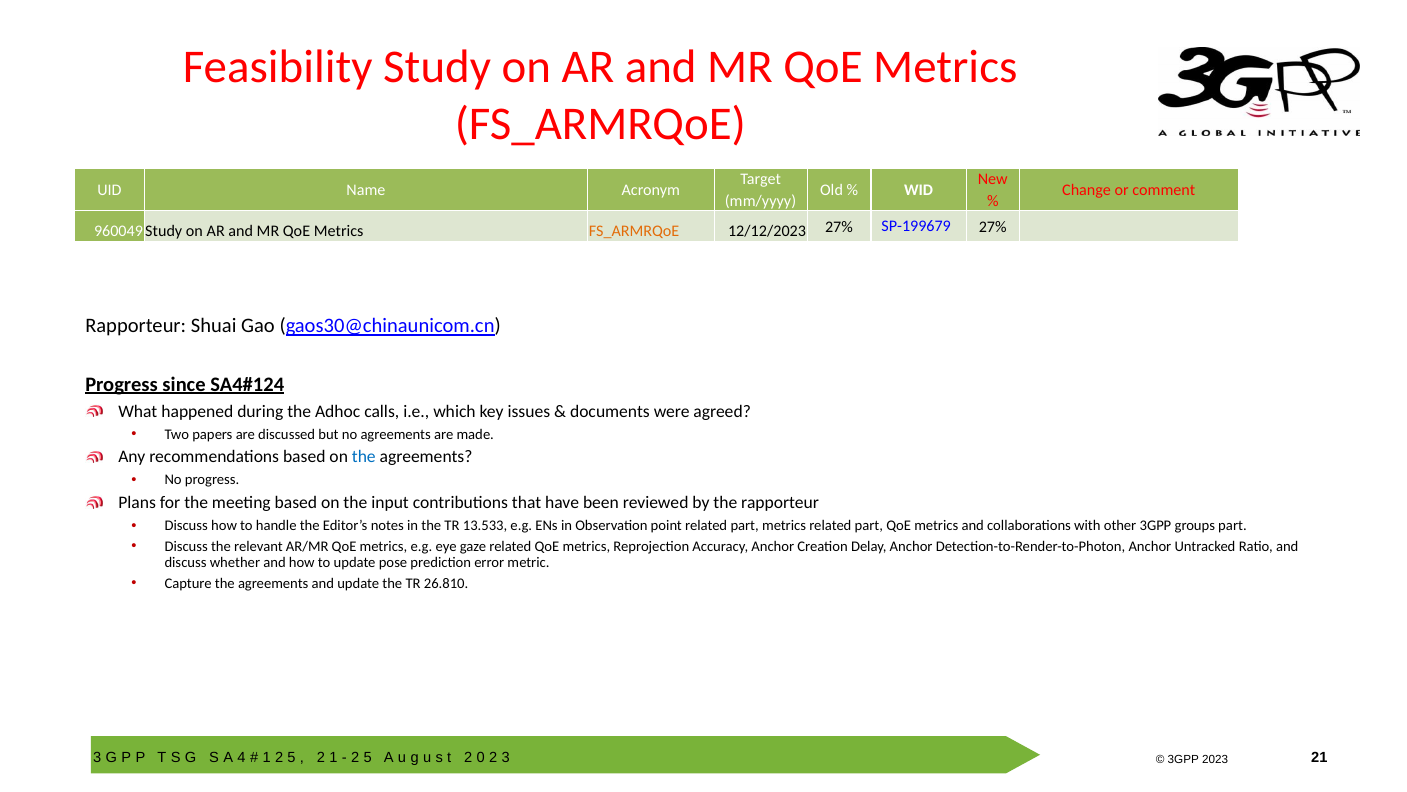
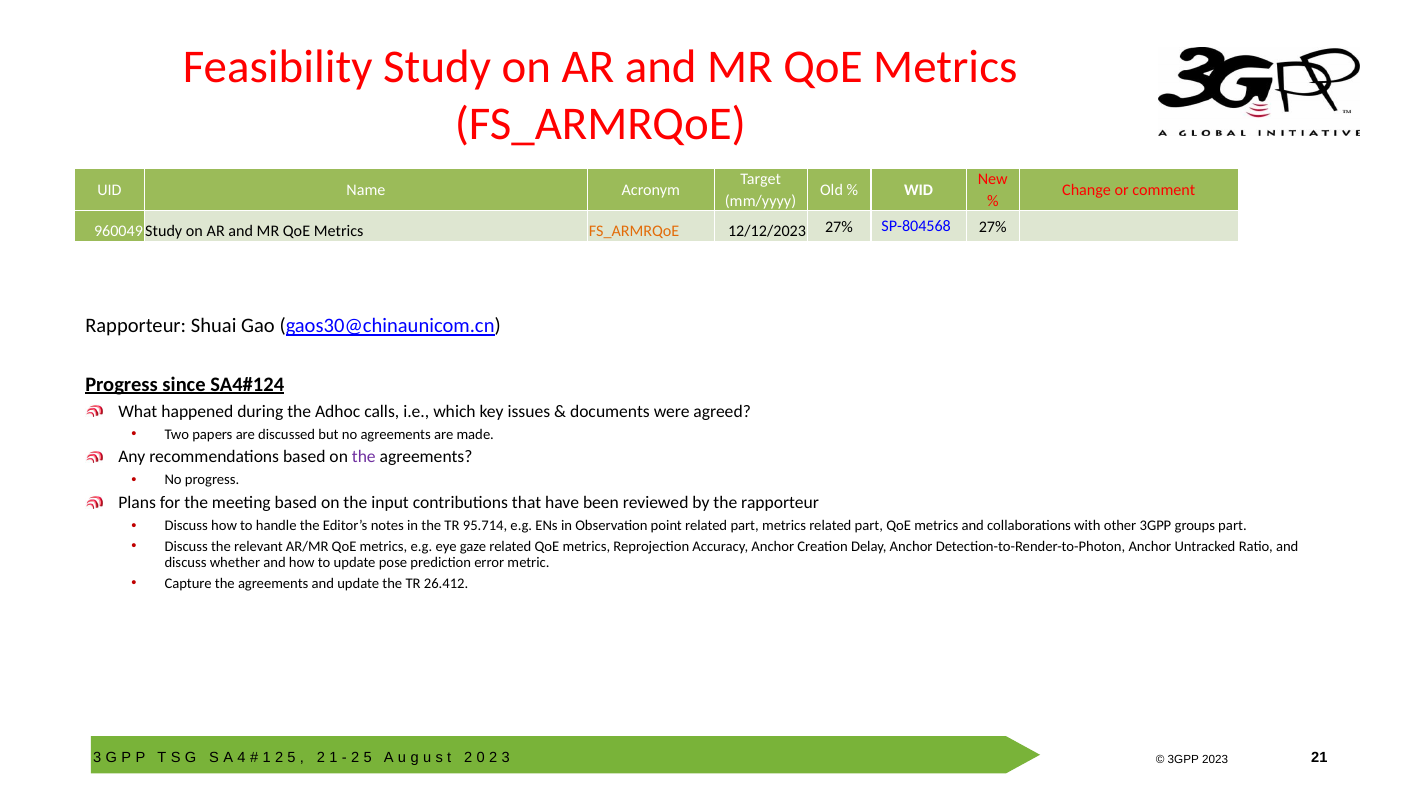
SP-199679: SP-199679 -> SP-804568
the at (364, 457) colour: blue -> purple
13.533: 13.533 -> 95.714
26.810: 26.810 -> 26.412
